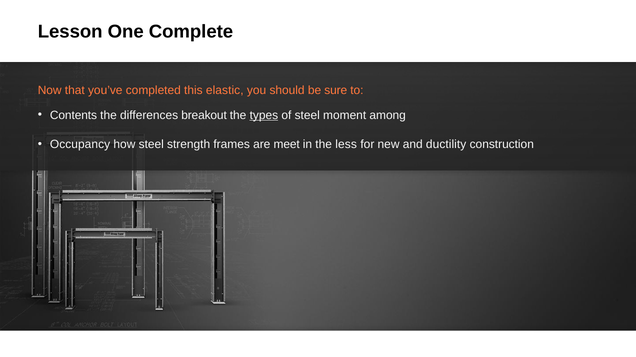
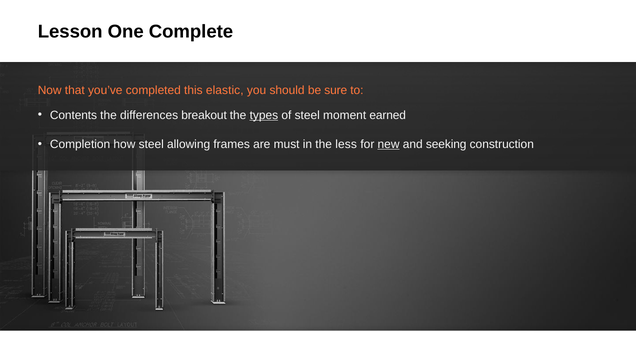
among: among -> earned
Occupancy: Occupancy -> Completion
strength: strength -> allowing
meet: meet -> must
new underline: none -> present
ductility: ductility -> seeking
